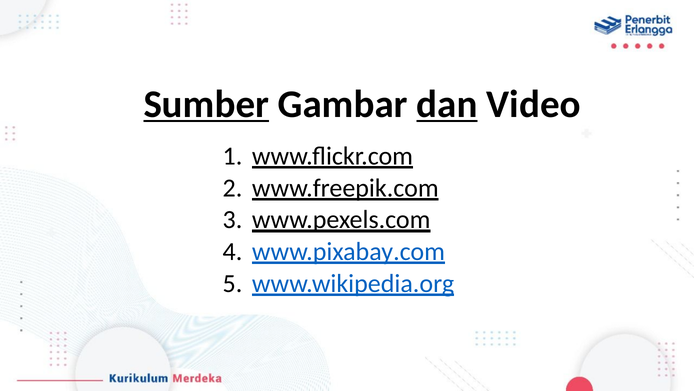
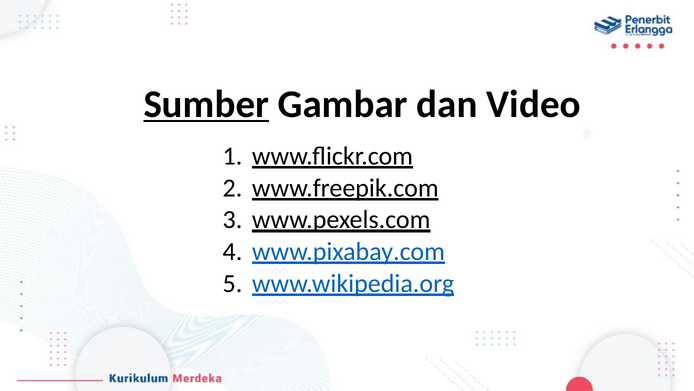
dan underline: present -> none
